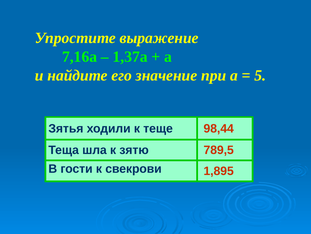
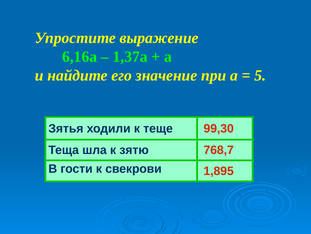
7,16а: 7,16а -> 6,16а
98,44: 98,44 -> 99,30
789,5: 789,5 -> 768,7
